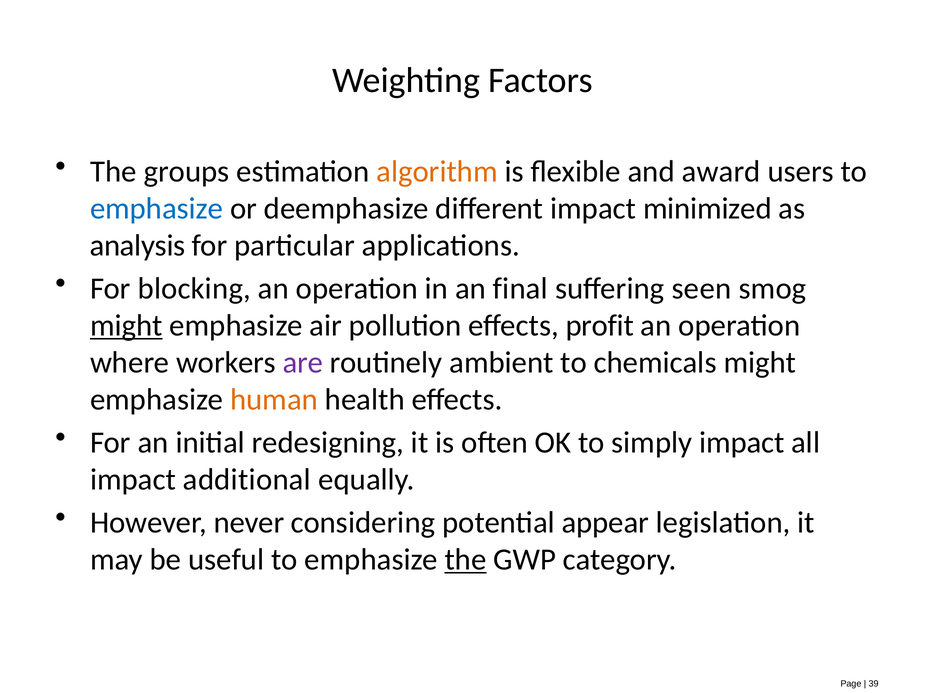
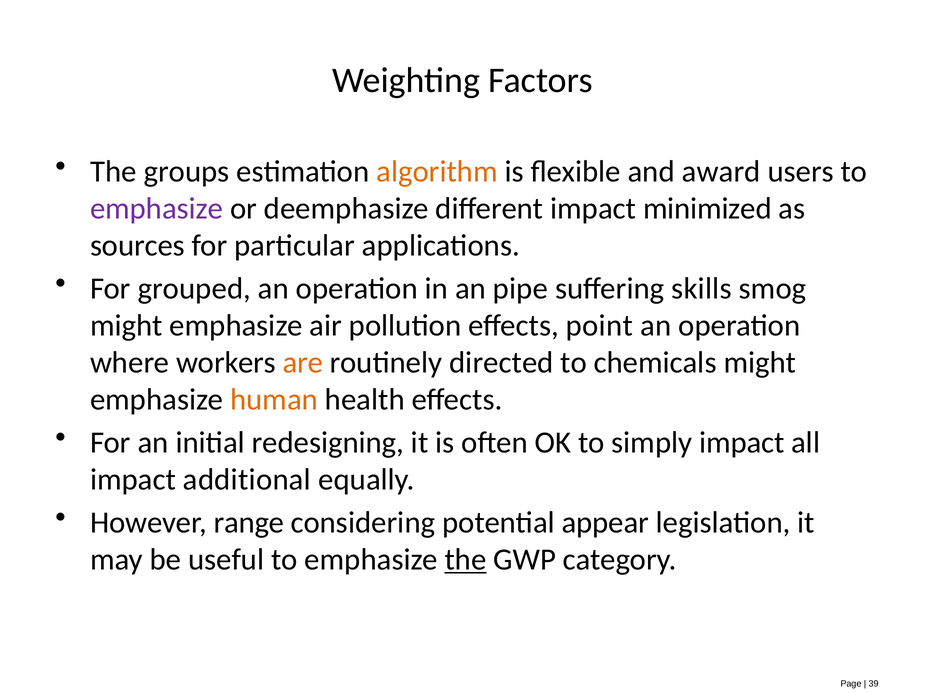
emphasize at (157, 209) colour: blue -> purple
analysis: analysis -> sources
blocking: blocking -> grouped
final: final -> pipe
seen: seen -> skills
might at (126, 326) underline: present -> none
profit: profit -> point
are colour: purple -> orange
ambient: ambient -> directed
never: never -> range
